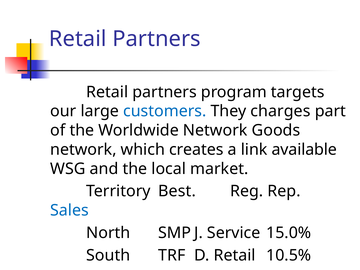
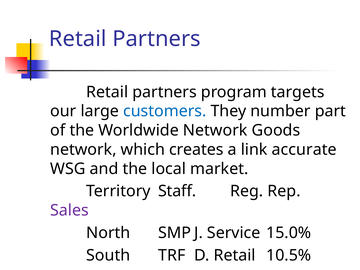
charges: charges -> number
available: available -> accurate
Best: Best -> Staff
Sales colour: blue -> purple
